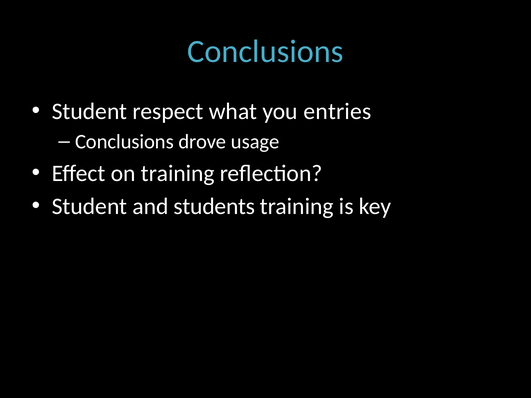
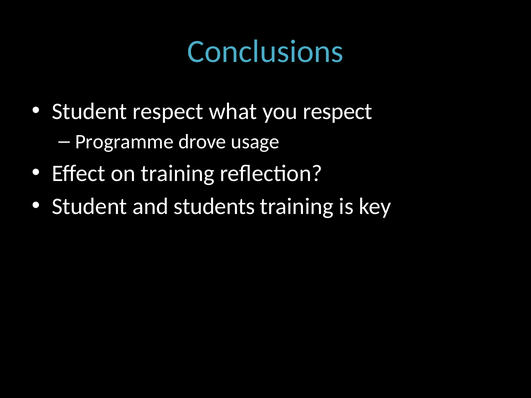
you entries: entries -> respect
Conclusions at (124, 142): Conclusions -> Programme
